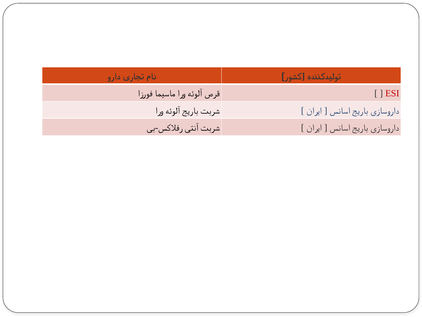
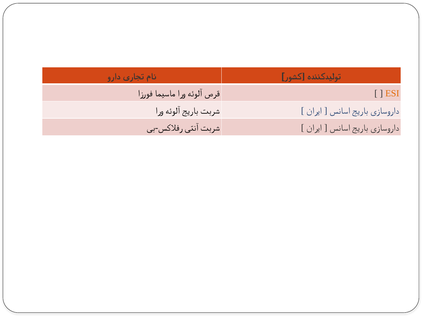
ESI colour: red -> orange
